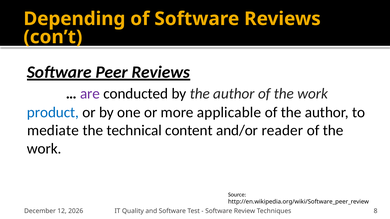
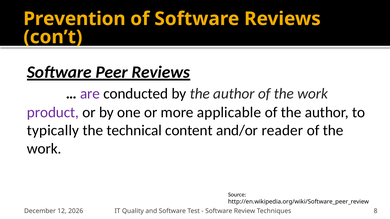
Depending: Depending -> Prevention
product colour: blue -> purple
mediate: mediate -> typically
